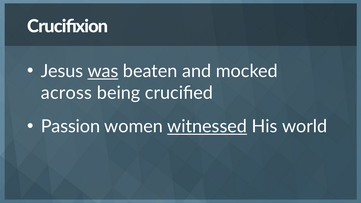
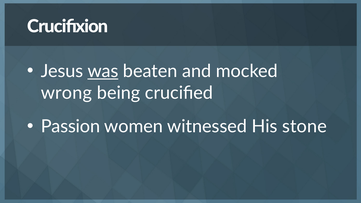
across: across -> wrong
witnessed underline: present -> none
world: world -> stone
